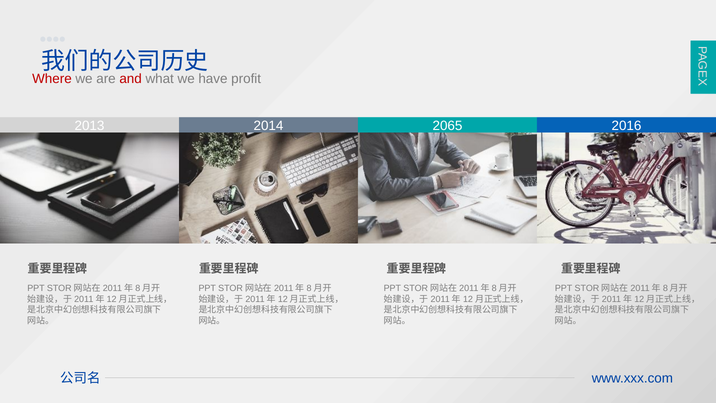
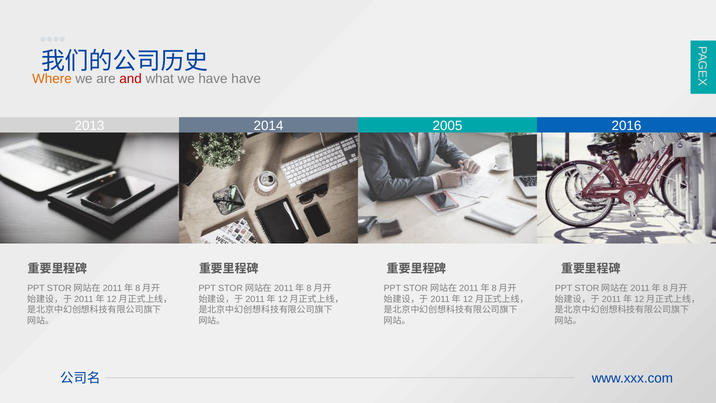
Where colour: red -> orange
have profit: profit -> have
2065: 2065 -> 2005
